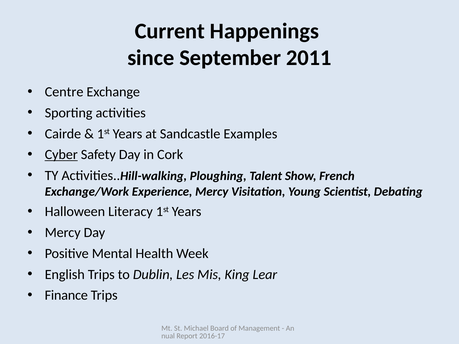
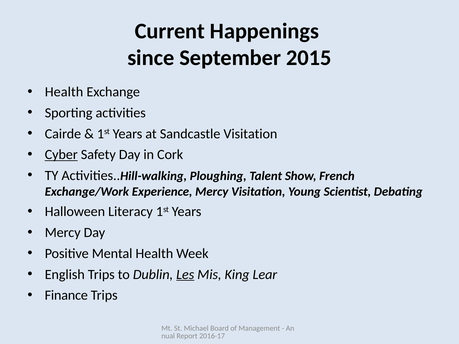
2011: 2011 -> 2015
Centre at (64, 92): Centre -> Health
Sandcastle Examples: Examples -> Visitation
Les underline: none -> present
